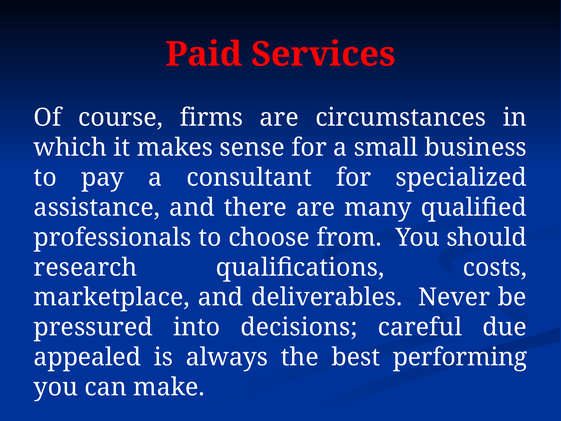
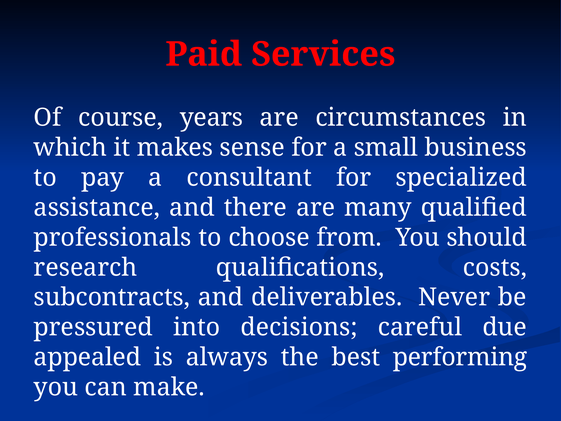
firms: firms -> years
marketplace: marketplace -> subcontracts
